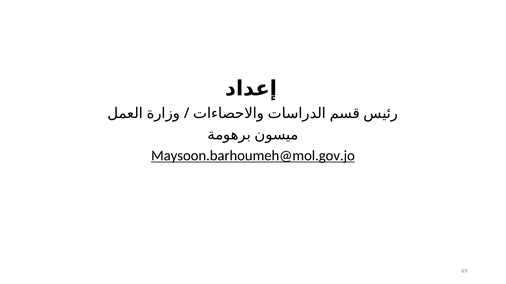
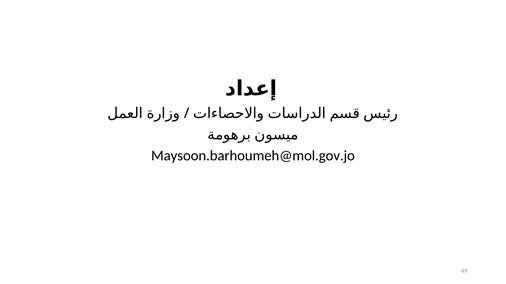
Maysoon.barhoumeh@mol.gov.jo underline: present -> none
